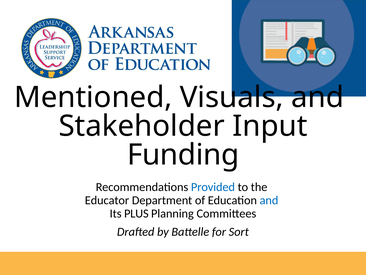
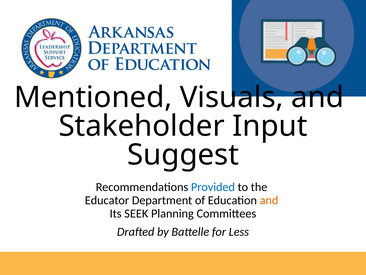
Funding: Funding -> Suggest
and at (269, 200) colour: blue -> orange
PLUS: PLUS -> SEEK
Sort: Sort -> Less
